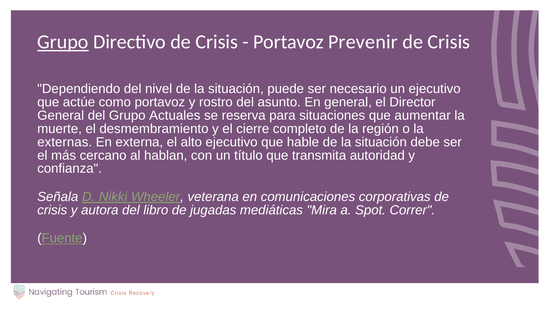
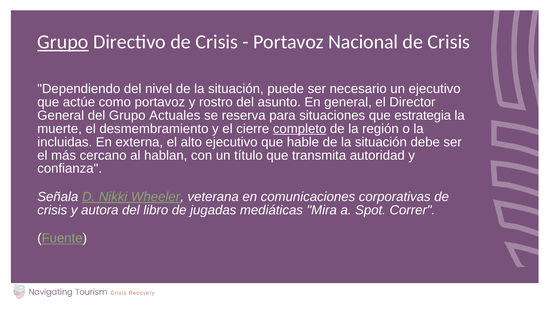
Prevenir: Prevenir -> Nacional
aumentar: aumentar -> estrategia
completo underline: none -> present
externas: externas -> incluidas
